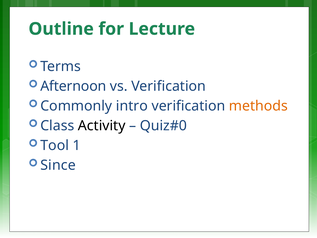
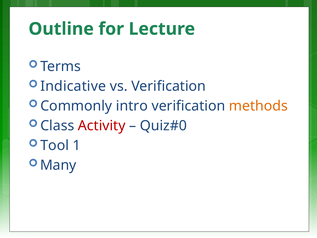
Afternoon: Afternoon -> Indicative
Activity colour: black -> red
Since: Since -> Many
